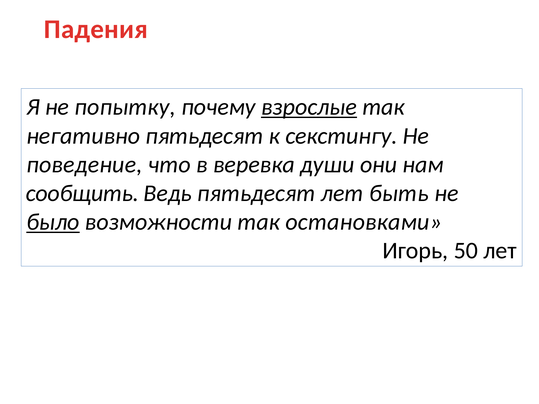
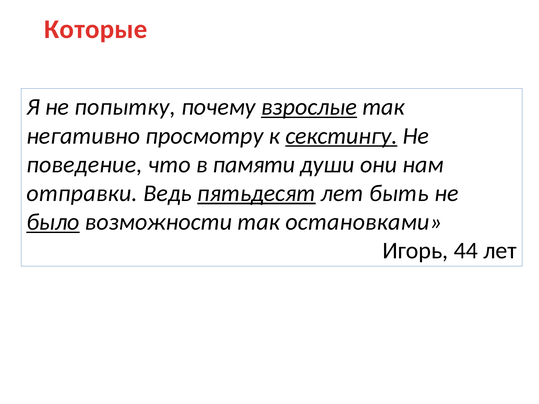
Падения: Падения -> Которые
негативно пятьдесят: пятьдесят -> просмотру
секстингу underline: none -> present
веревка: веревка -> памяти
сообщить: сообщить -> отправки
пятьдесят at (256, 193) underline: none -> present
50: 50 -> 44
